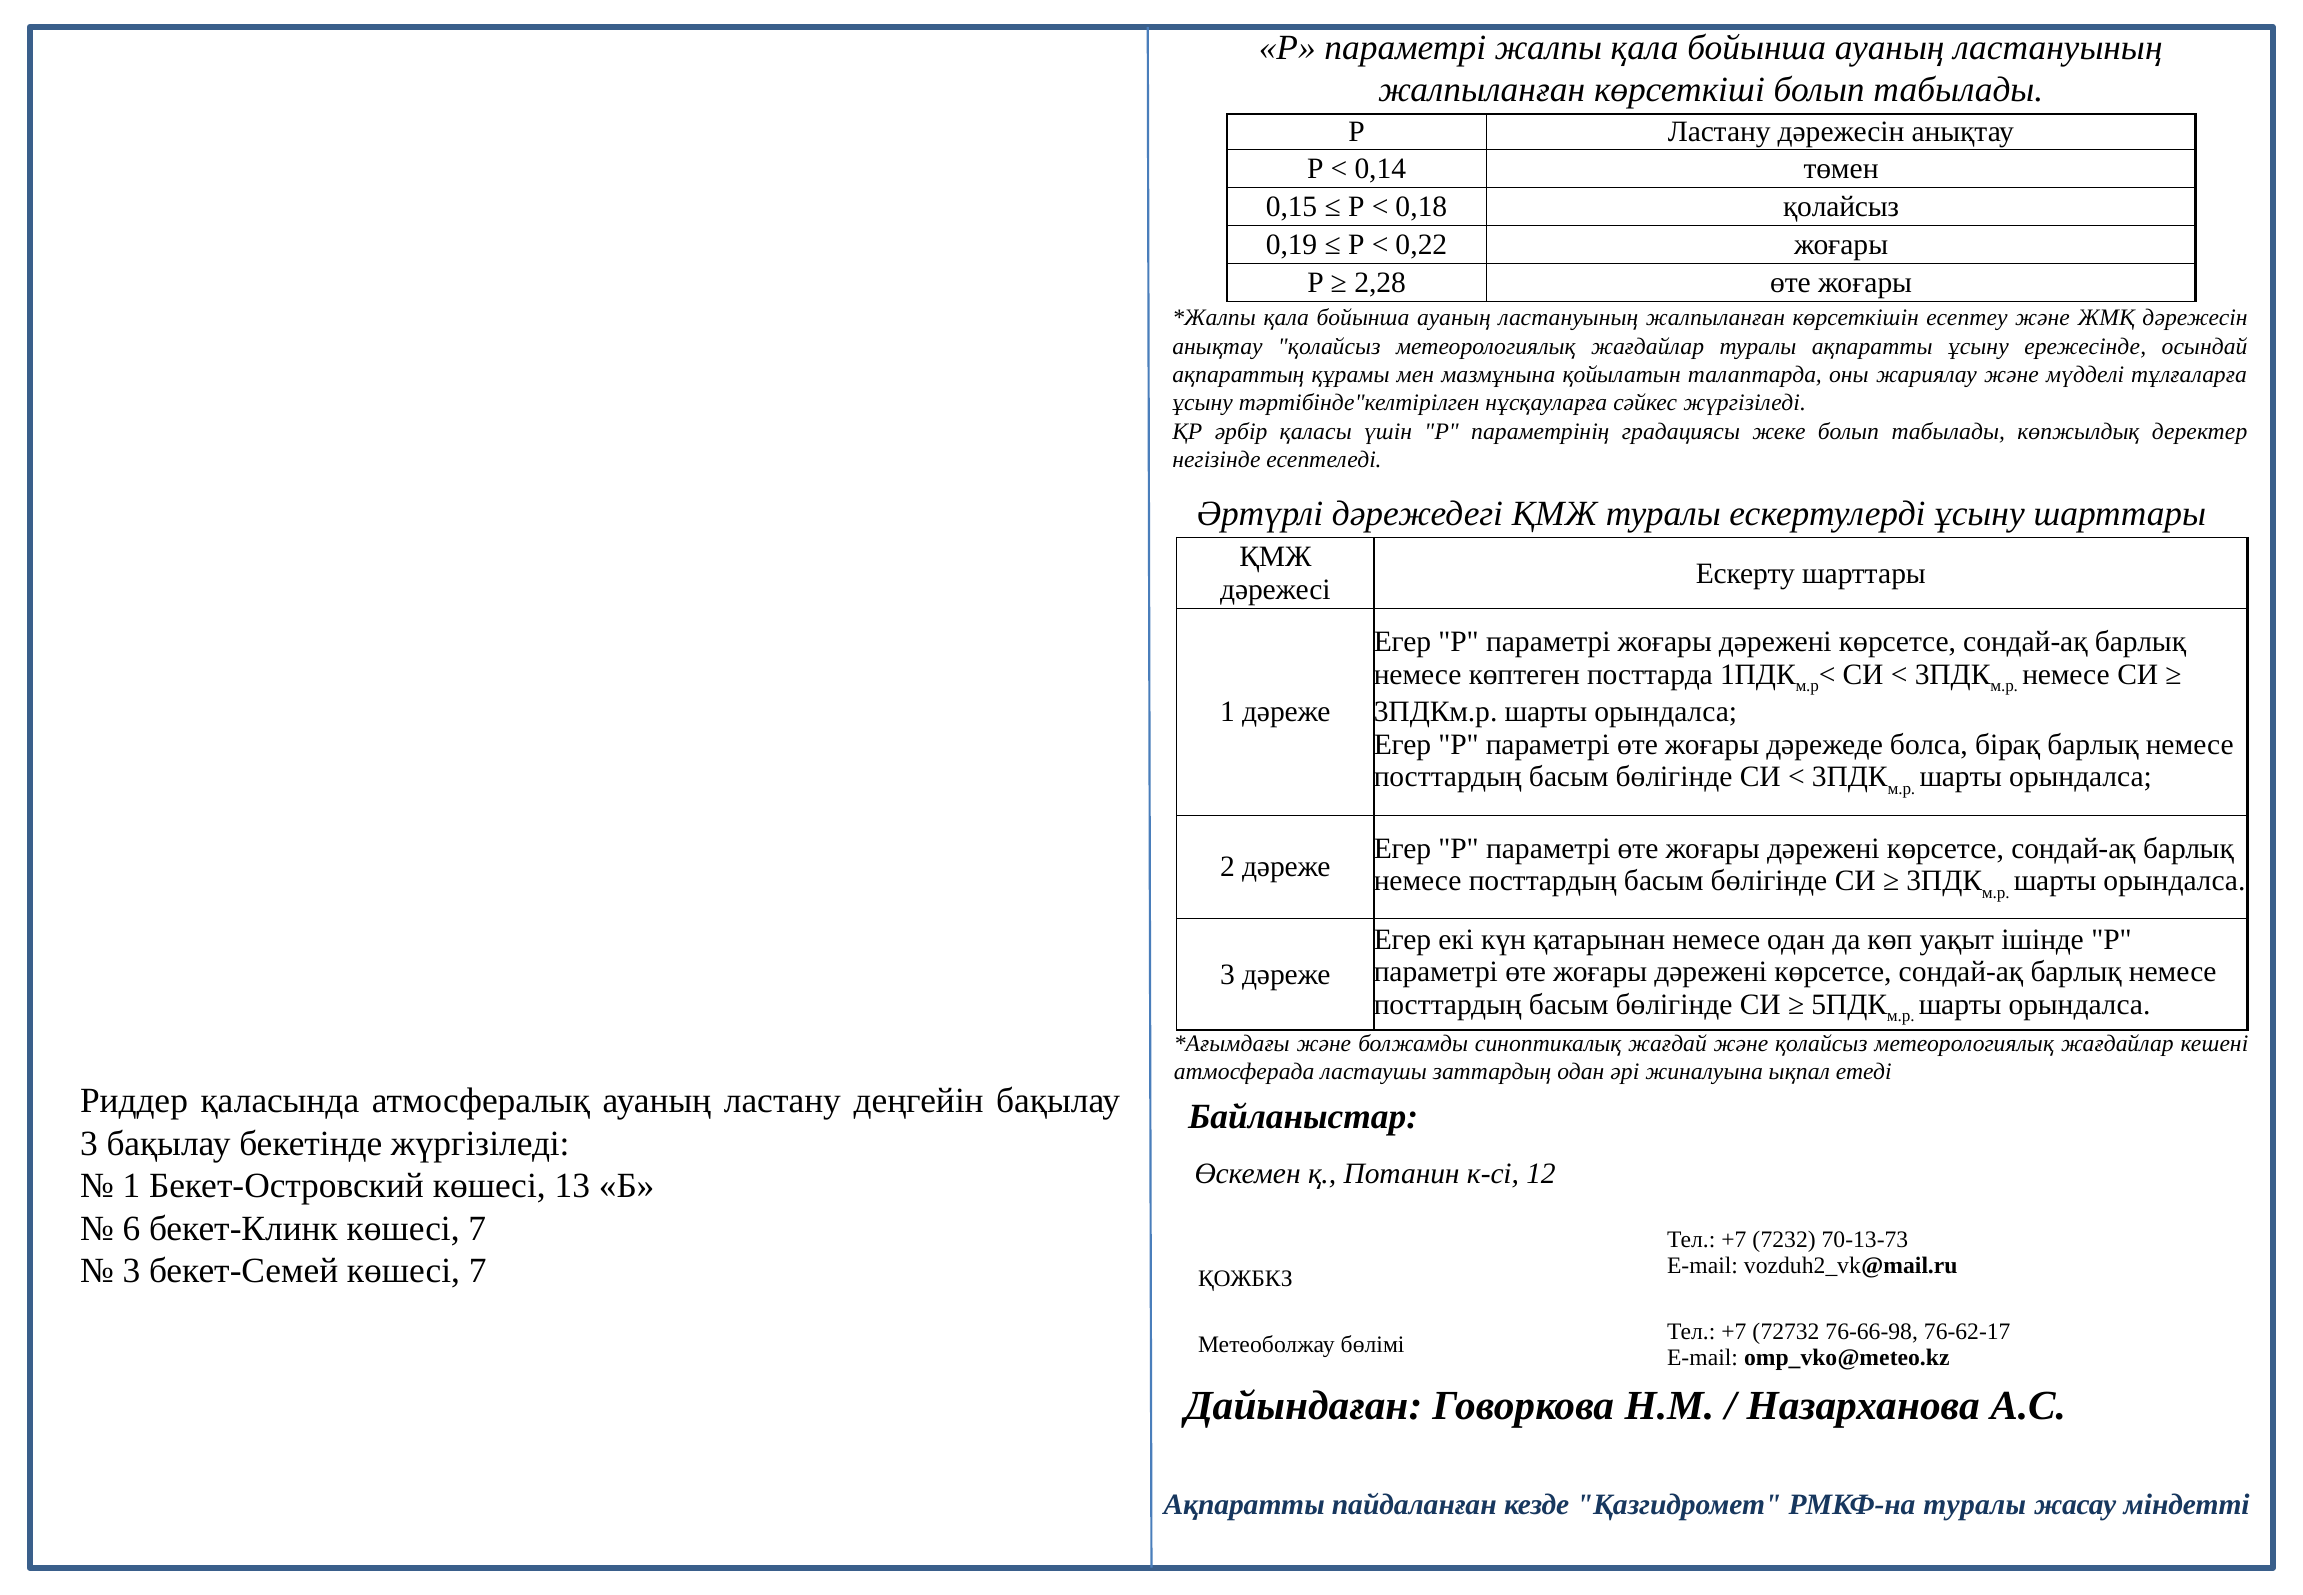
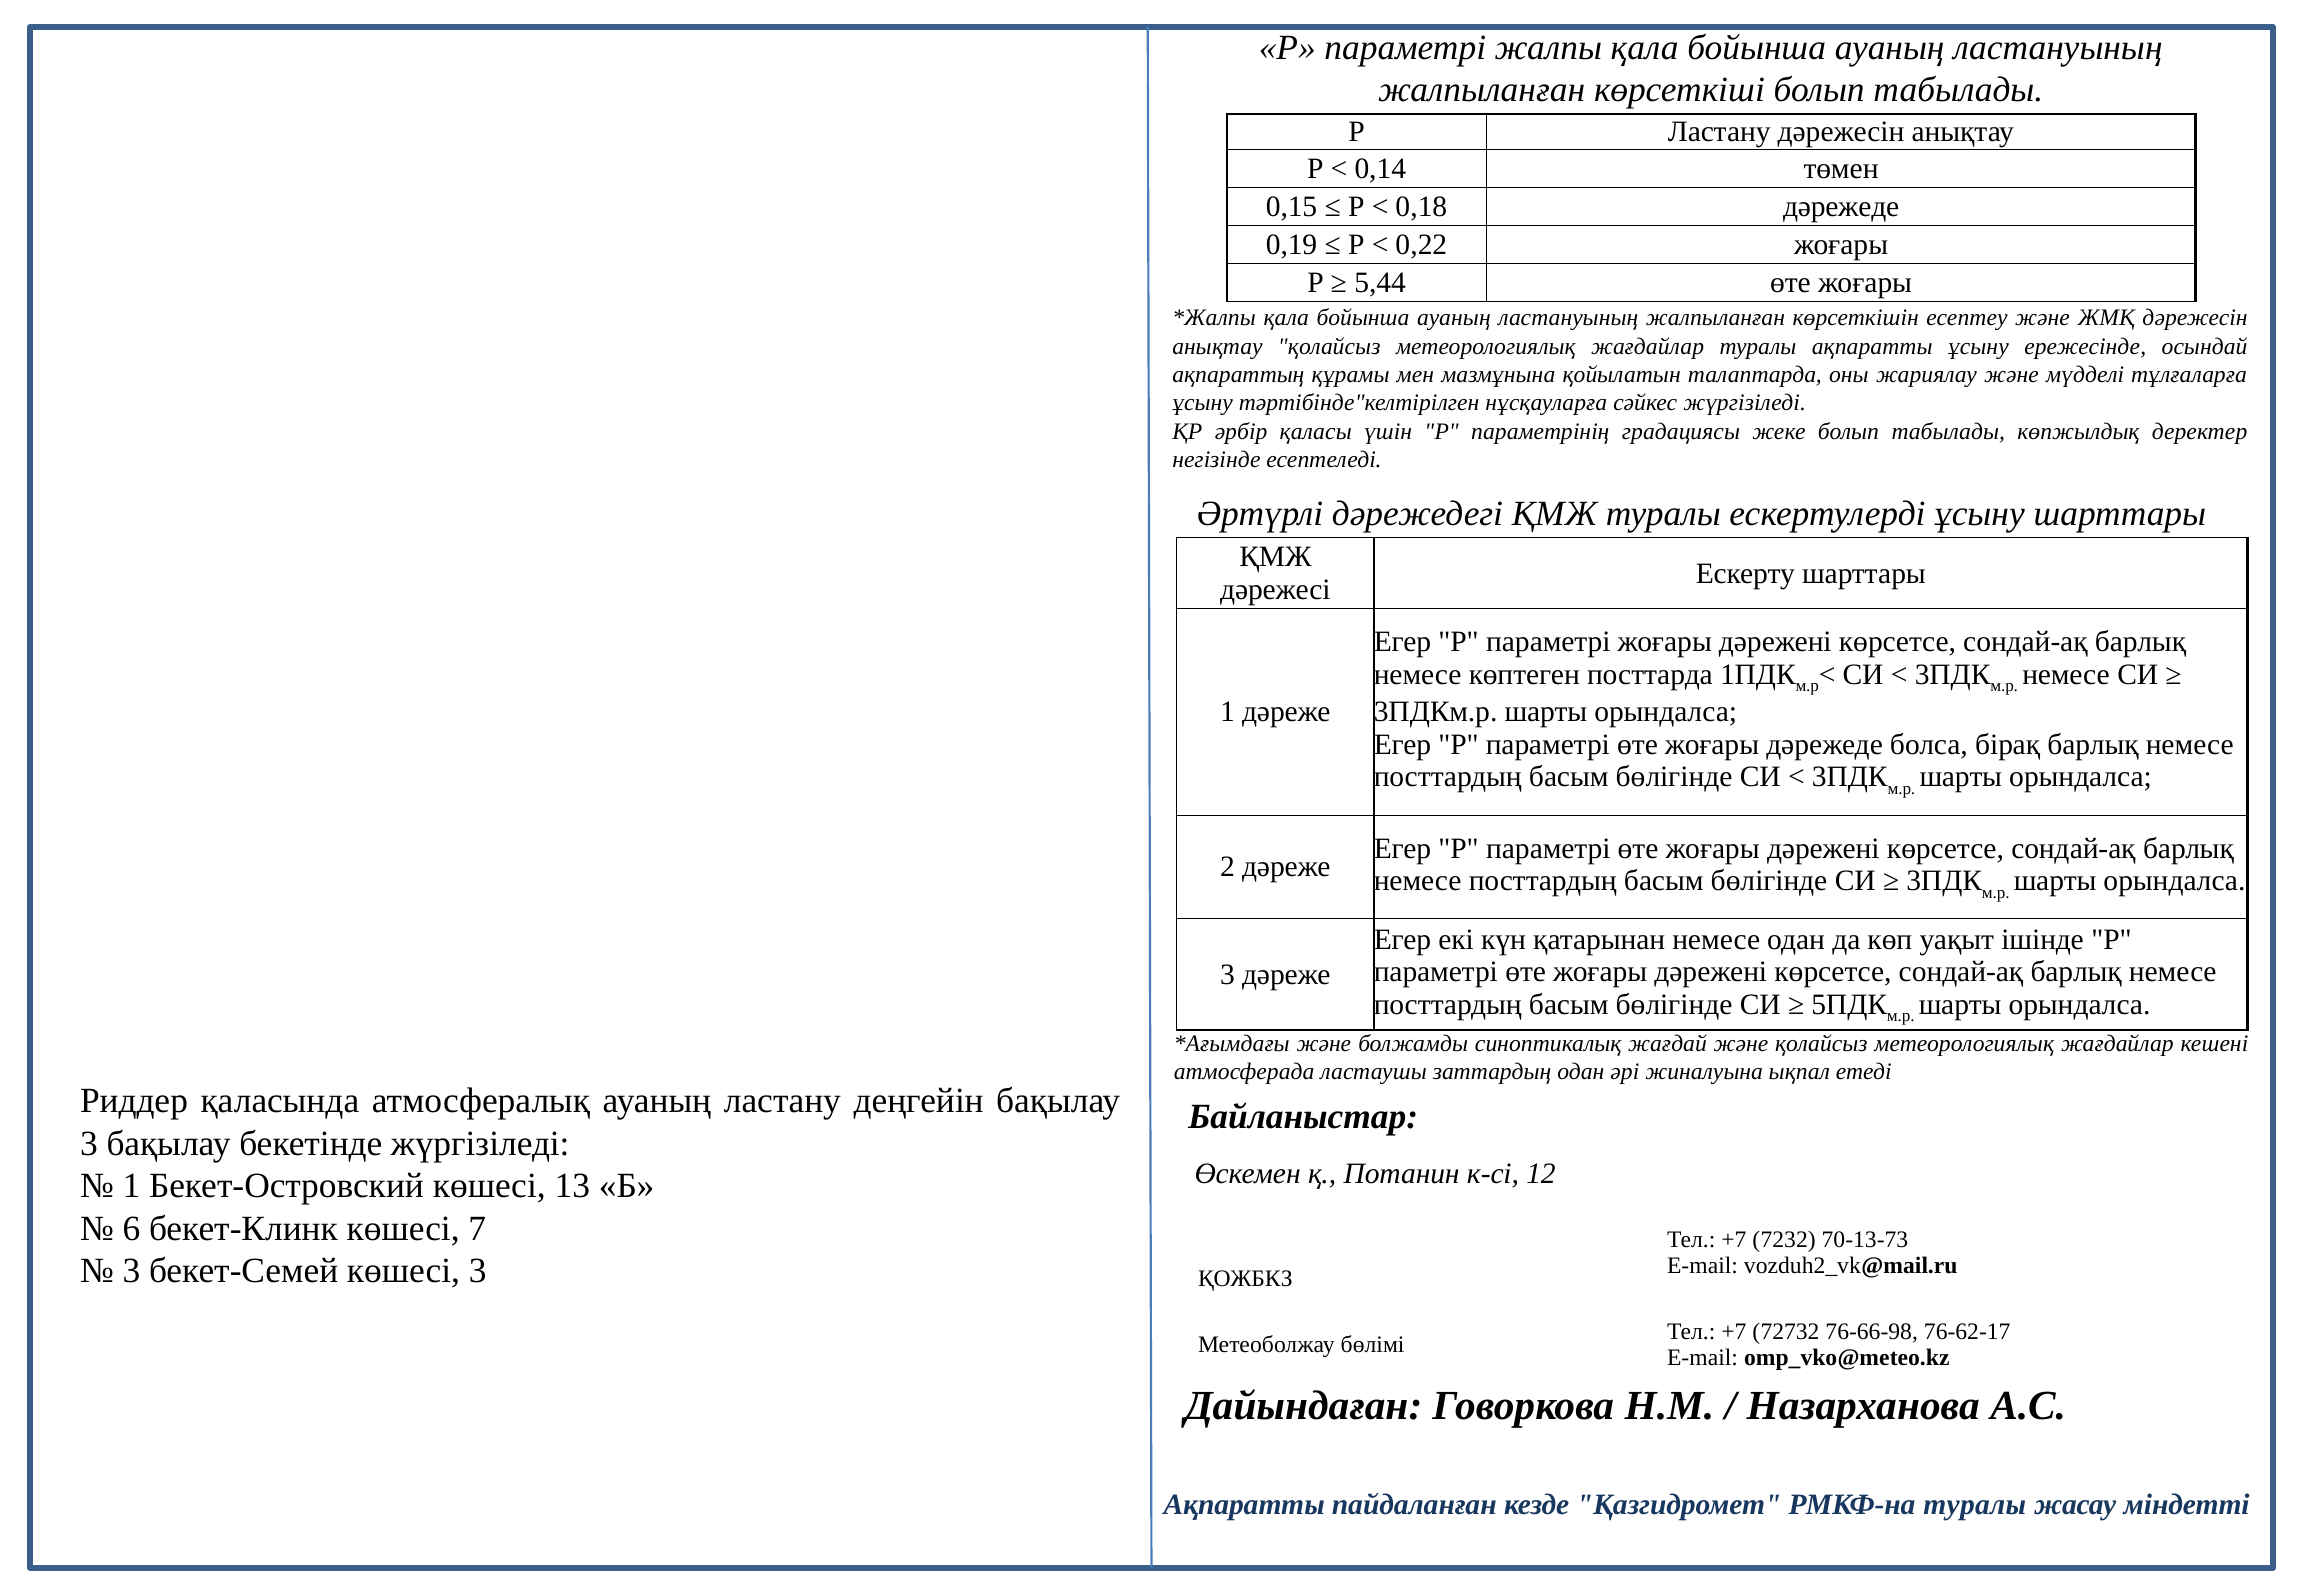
0,18 қолайсыз: қолайсыз -> дәрежеде
2,28: 2,28 -> 5,44
бекет-Семей көшесі 7: 7 -> 3
